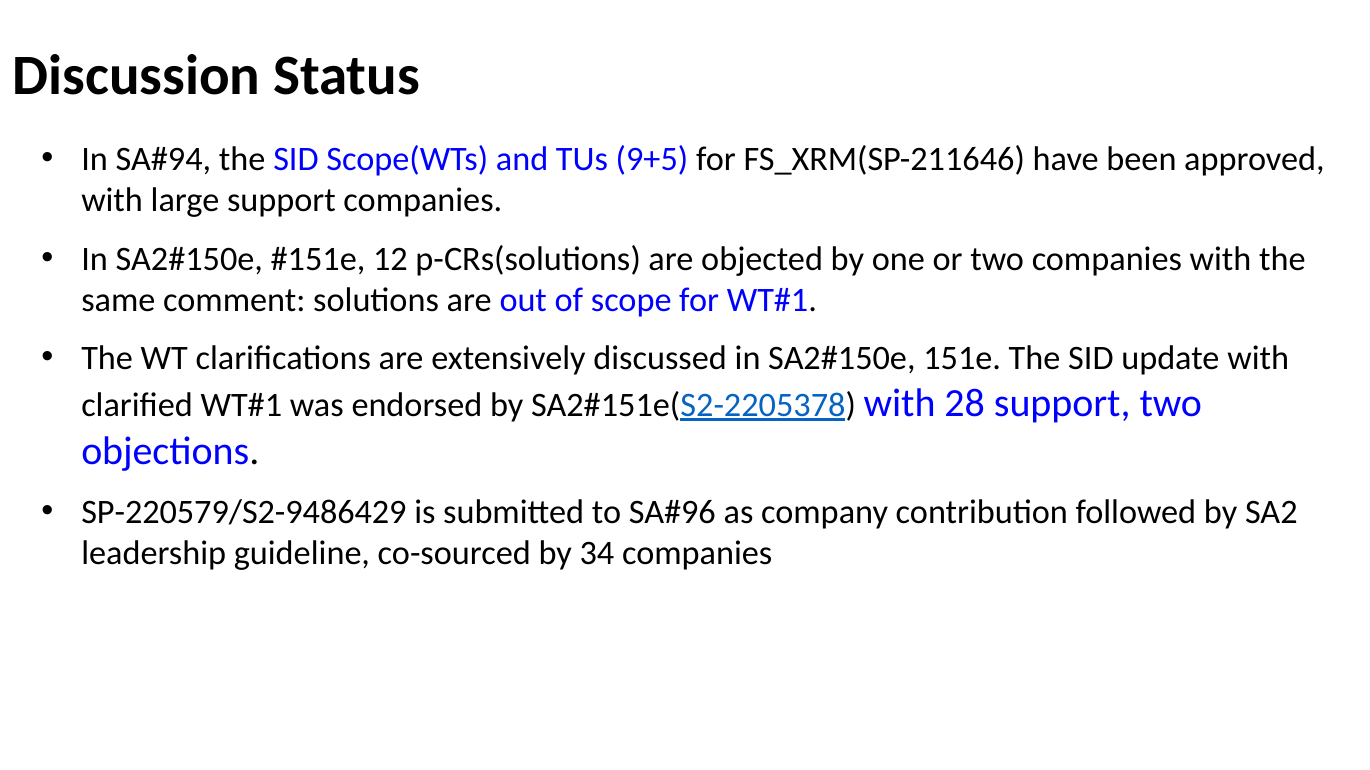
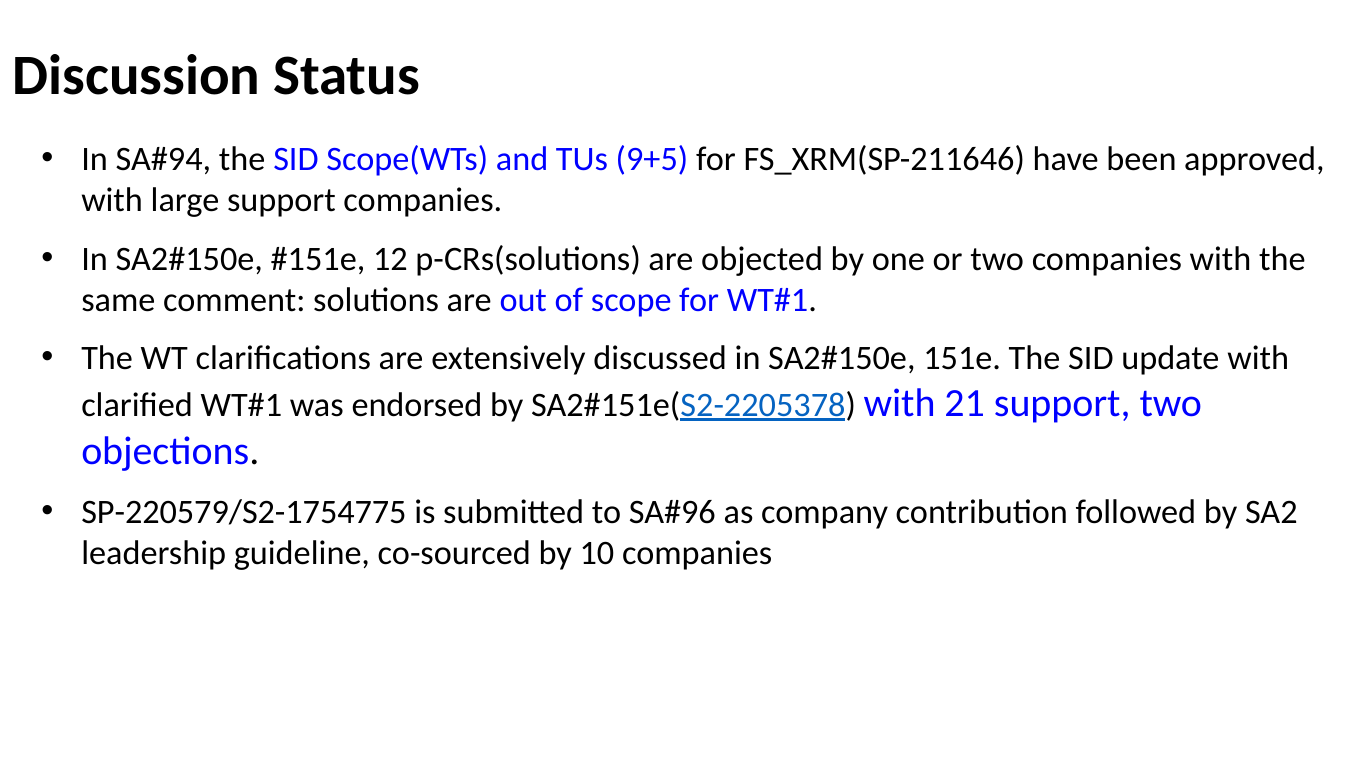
28: 28 -> 21
SP-220579/S2-9486429: SP-220579/S2-9486429 -> SP-220579/S2-1754775
34: 34 -> 10
